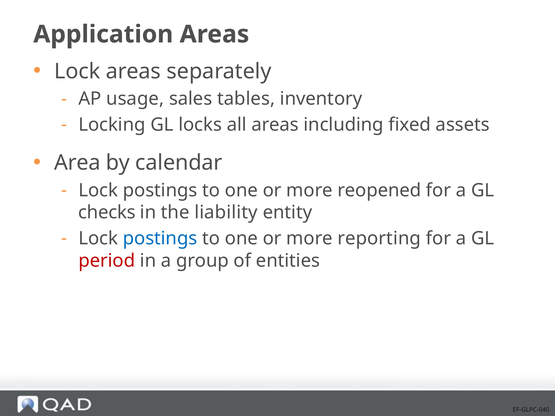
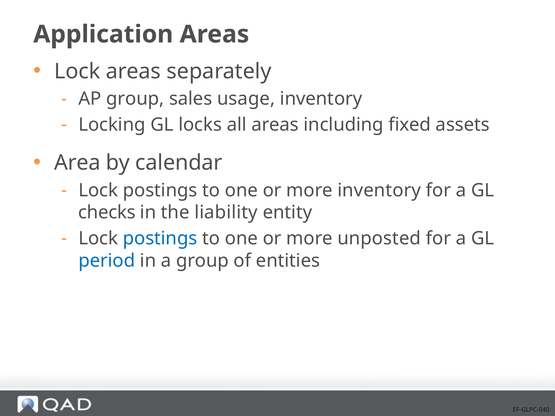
AP usage: usage -> group
tables: tables -> usage
more reopened: reopened -> inventory
reporting: reporting -> unposted
period colour: red -> blue
